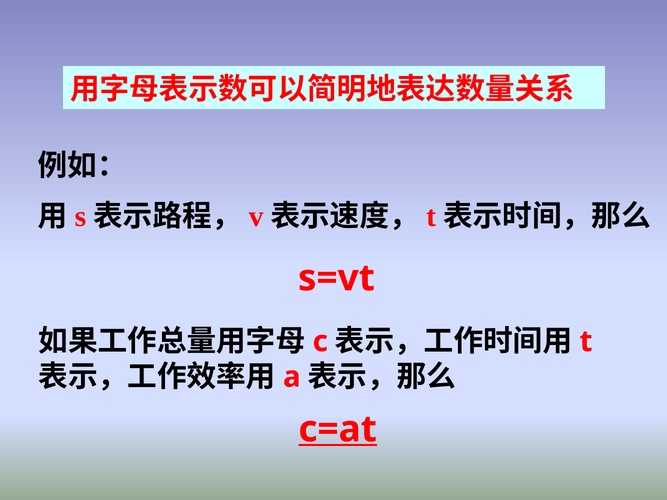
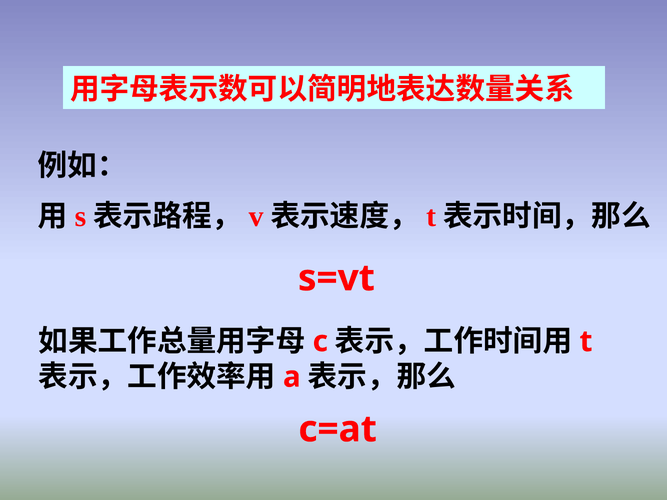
c=at underline: present -> none
